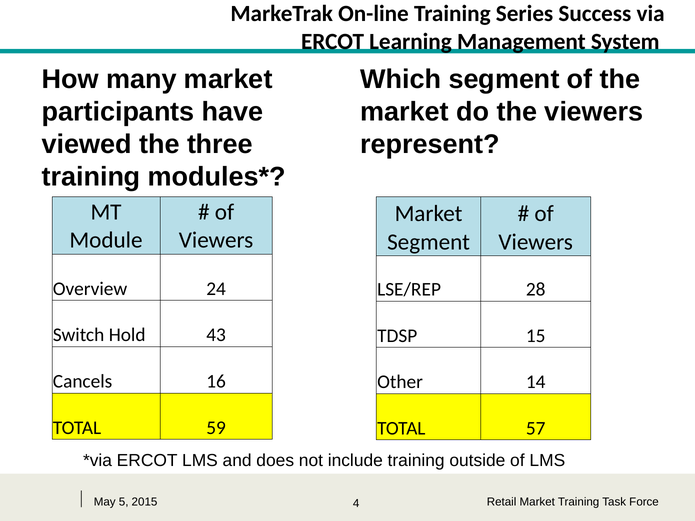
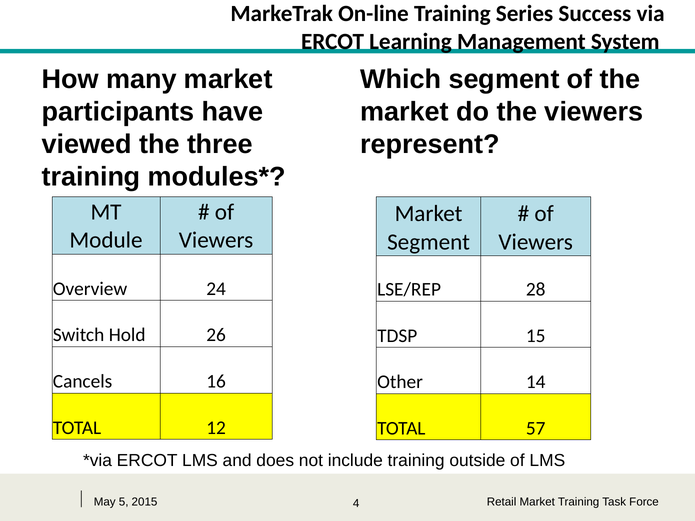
43: 43 -> 26
59: 59 -> 12
